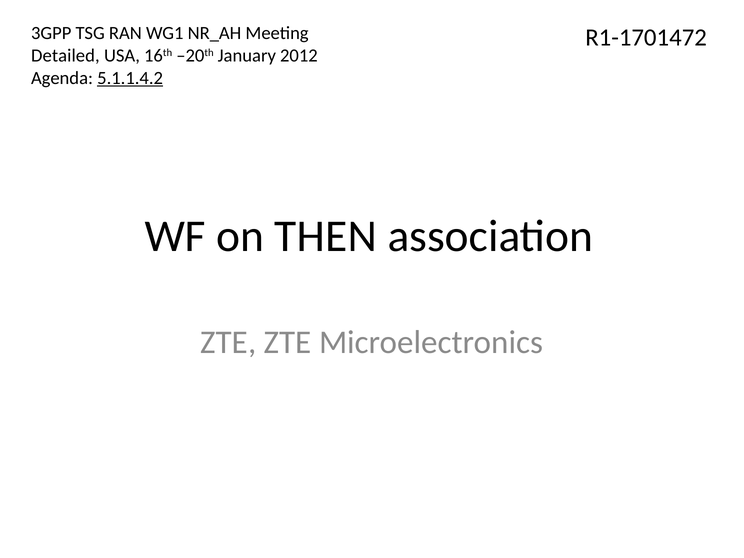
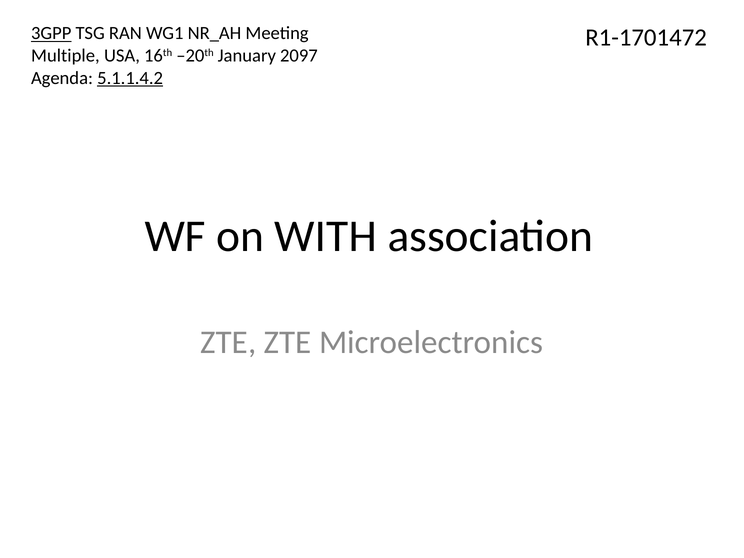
3GPP underline: none -> present
Detailed: Detailed -> Multiple
2012: 2012 -> 2097
THEN: THEN -> WITH
